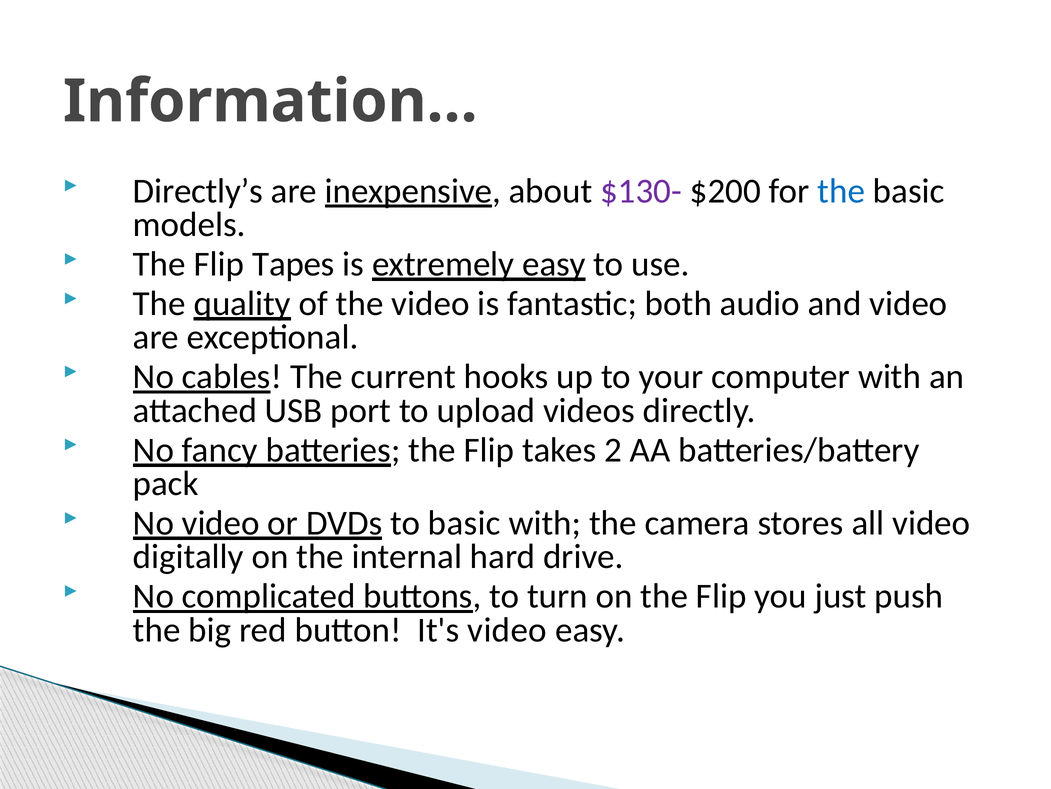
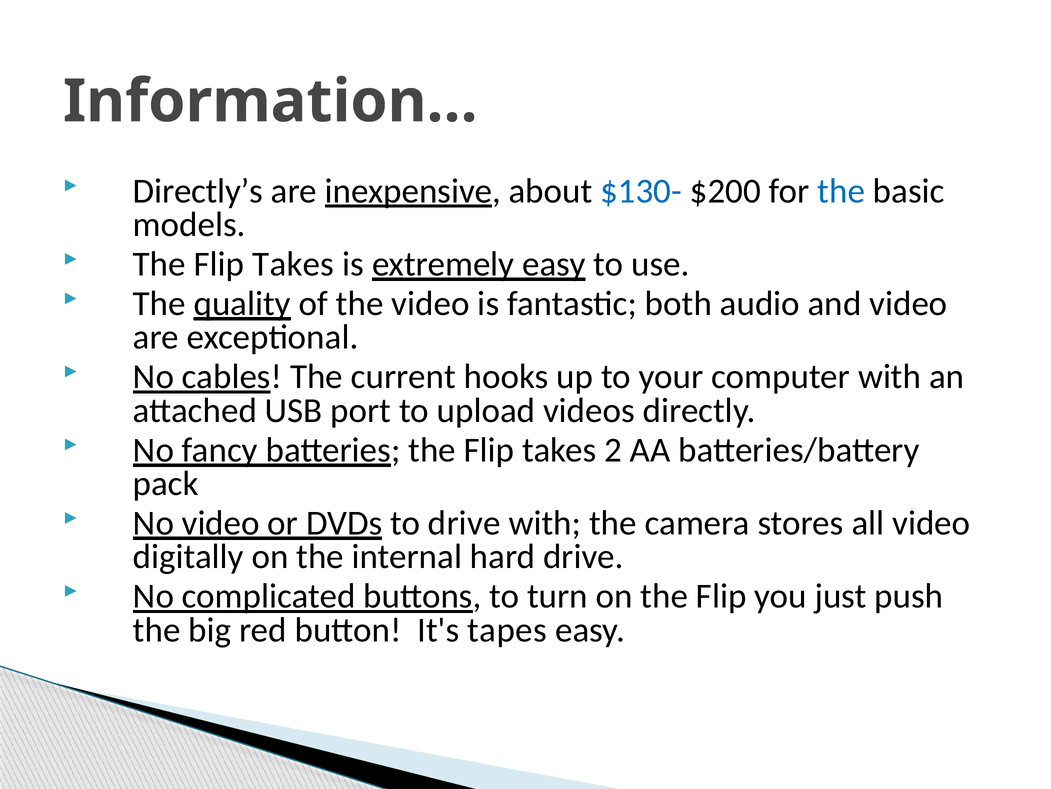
$130- colour: purple -> blue
Tapes at (293, 264): Tapes -> Takes
to basic: basic -> drive
It's video: video -> tapes
